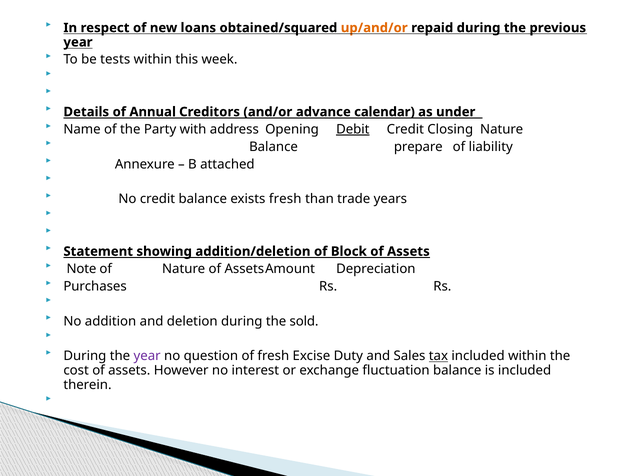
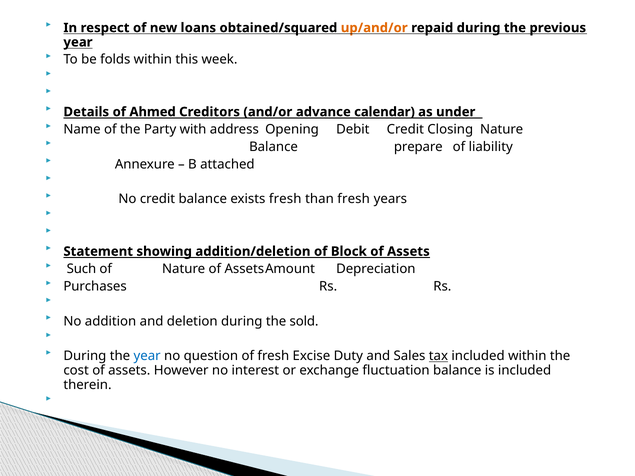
tests: tests -> folds
Annual: Annual -> Ahmed
Debit underline: present -> none
than trade: trade -> fresh
Note: Note -> Such
year at (147, 356) colour: purple -> blue
